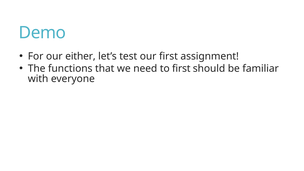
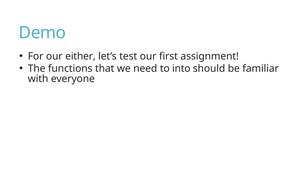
to first: first -> into
